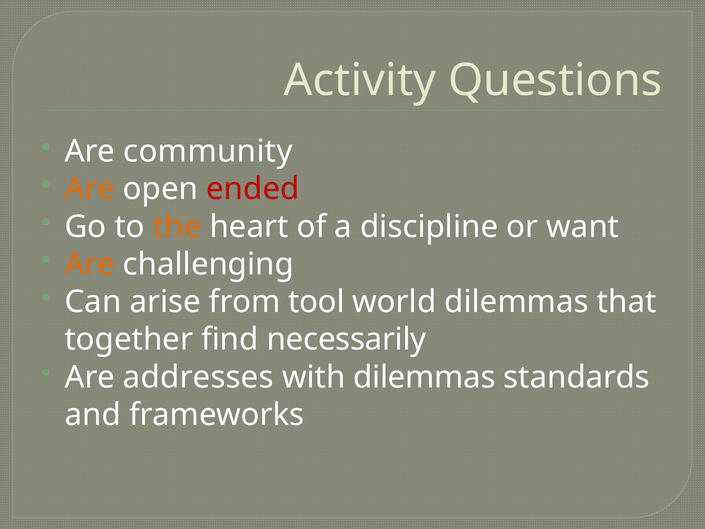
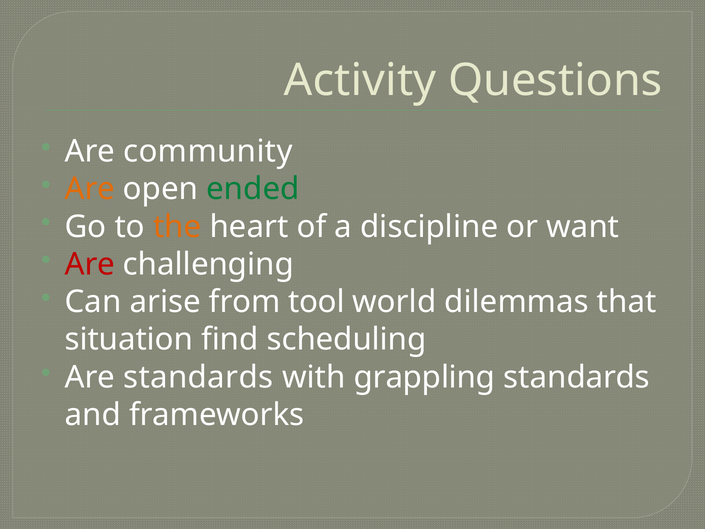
ended colour: red -> green
Are at (90, 264) colour: orange -> red
together: together -> situation
necessarily: necessarily -> scheduling
Are addresses: addresses -> standards
with dilemmas: dilemmas -> grappling
